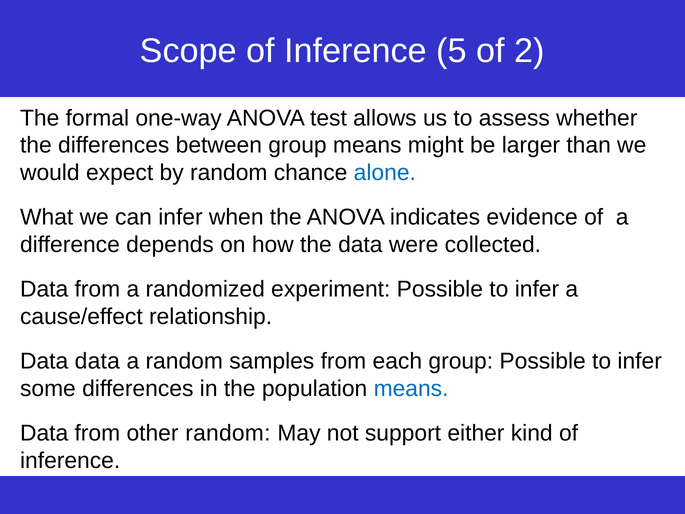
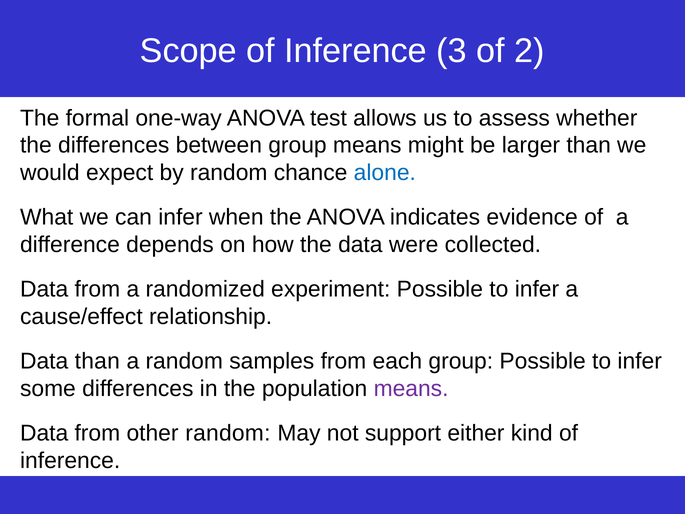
5: 5 -> 3
Data data: data -> than
means at (411, 389) colour: blue -> purple
